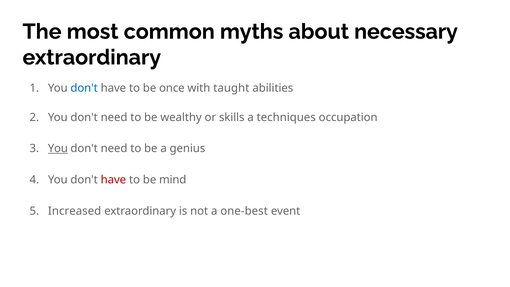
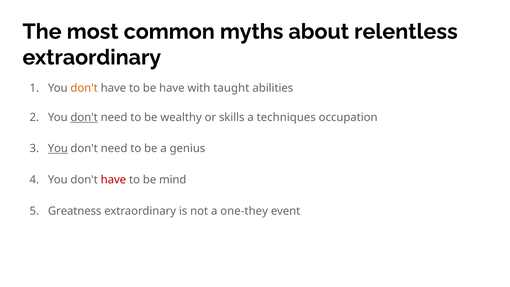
necessary: necessary -> relentless
don't at (84, 88) colour: blue -> orange
be once: once -> have
don't at (84, 117) underline: none -> present
Increased: Increased -> Greatness
one-best: one-best -> one-they
